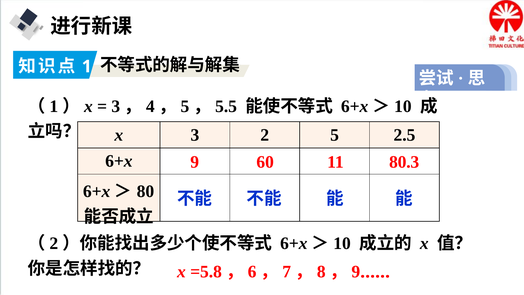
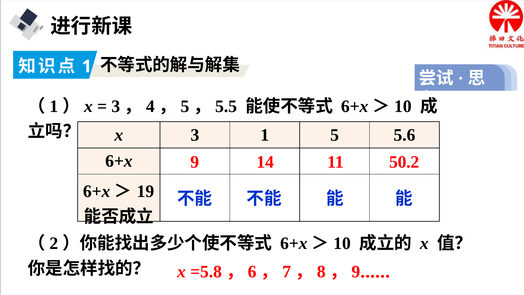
3 2: 2 -> 1
2.5: 2.5 -> 5.6
60: 60 -> 14
80.3: 80.3 -> 50.2
80: 80 -> 19
